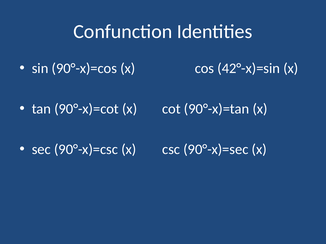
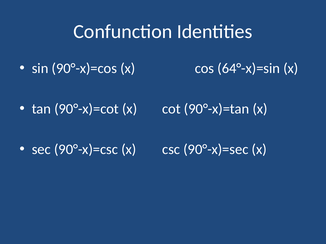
42°-x)=sin: 42°-x)=sin -> 64°-x)=sin
